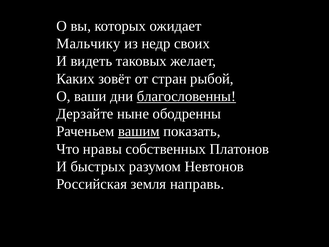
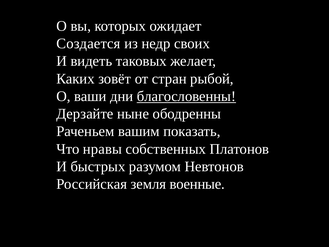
Мальчику: Мальчику -> Создается
вашим underline: present -> none
направь: направь -> военные
